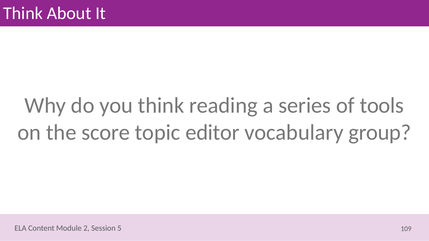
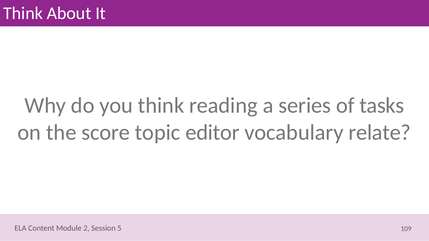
tools: tools -> tasks
group: group -> relate
